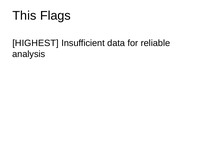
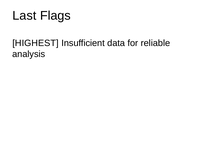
This: This -> Last
